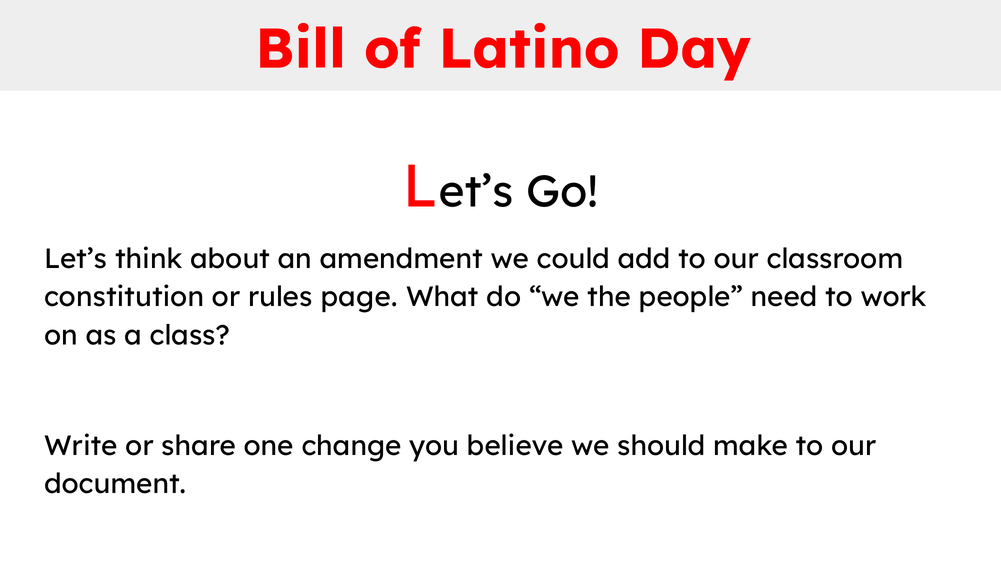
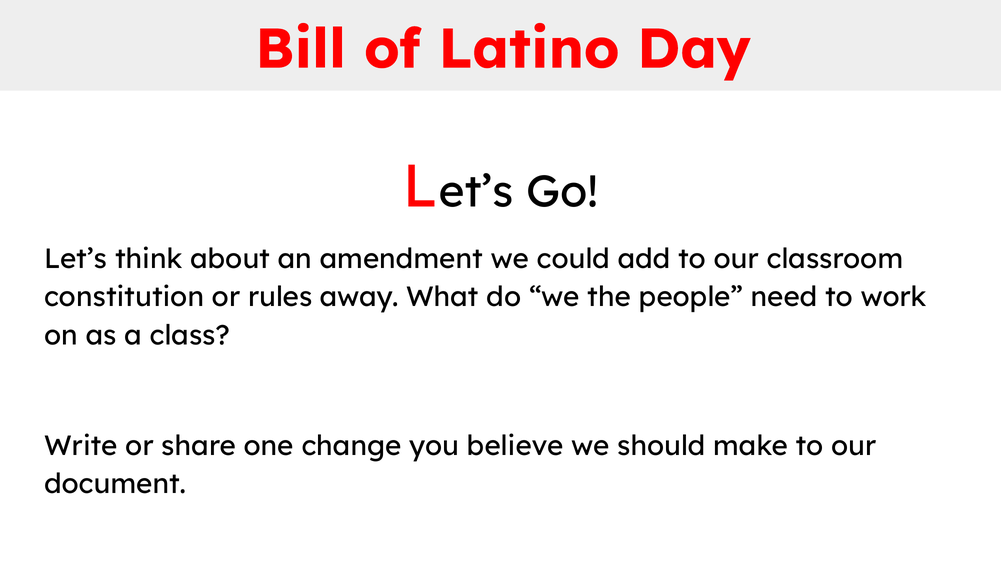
page: page -> away
